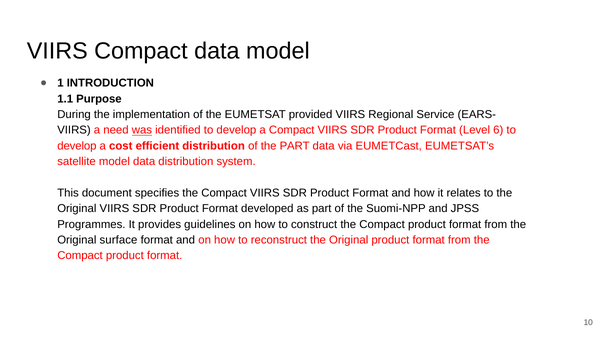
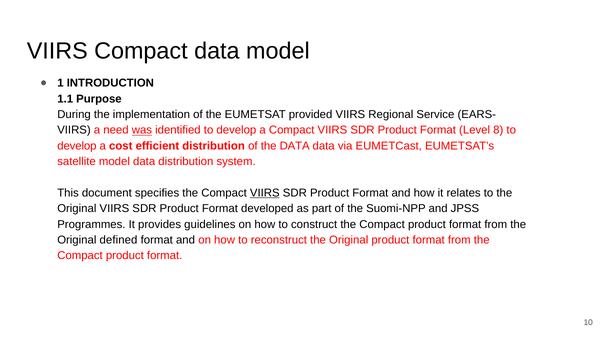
6: 6 -> 8
the PART: PART -> DATA
VIIRS at (265, 193) underline: none -> present
surface: surface -> defined
